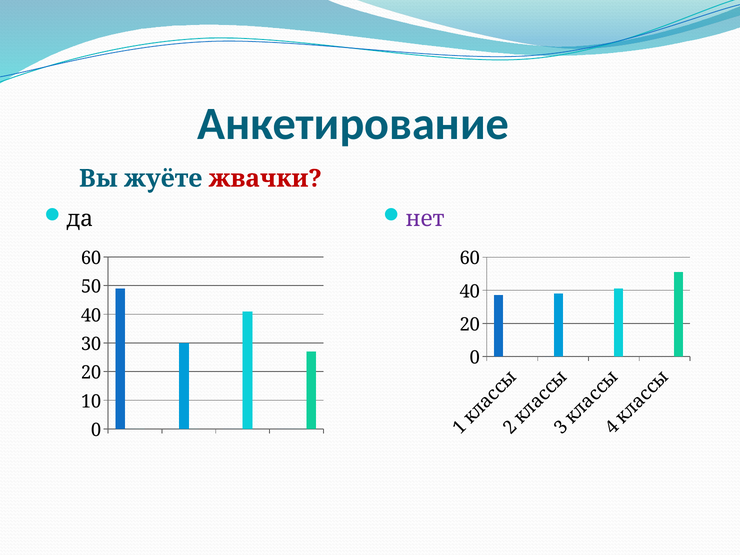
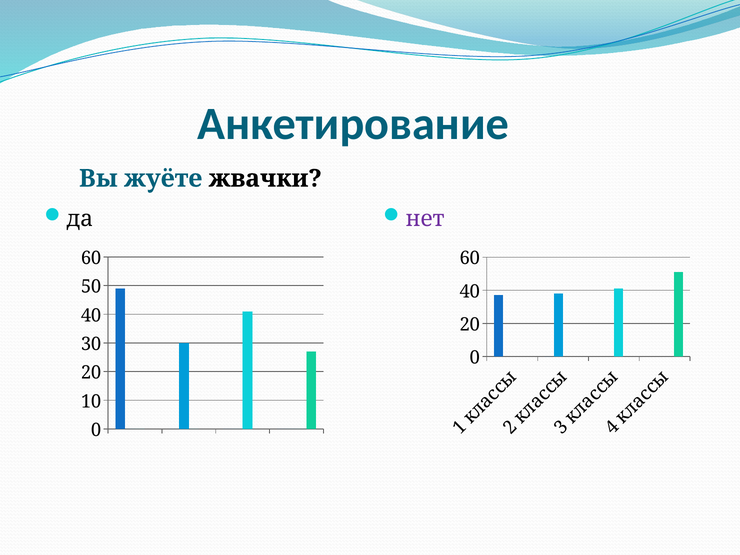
жвачки colour: red -> black
